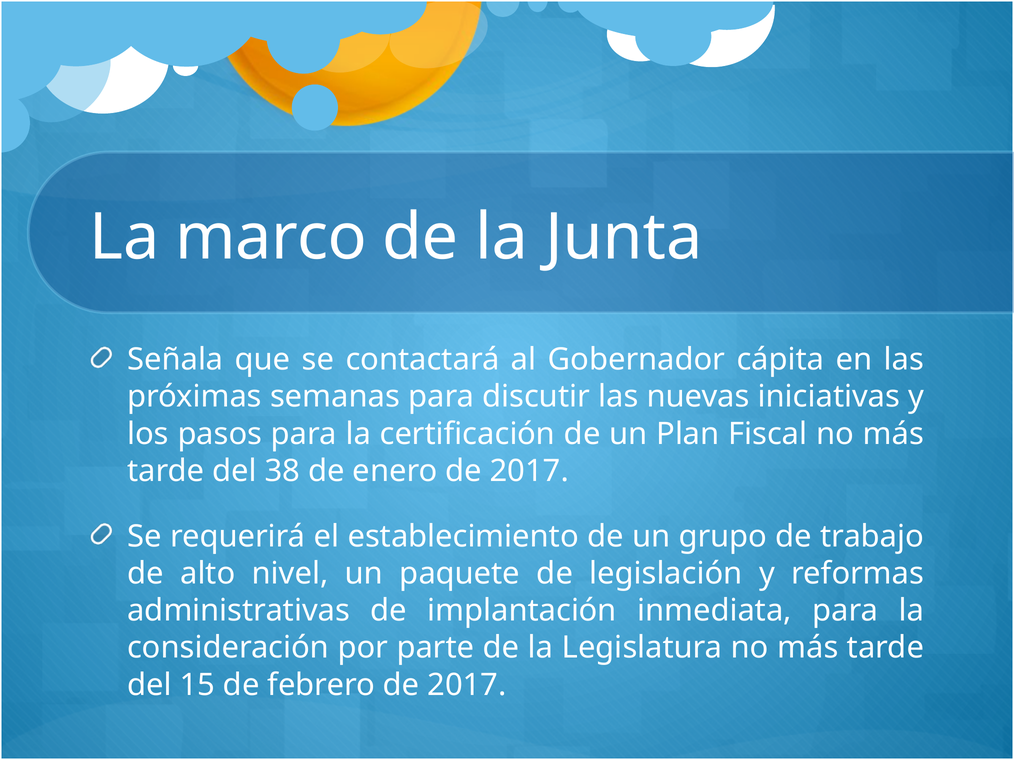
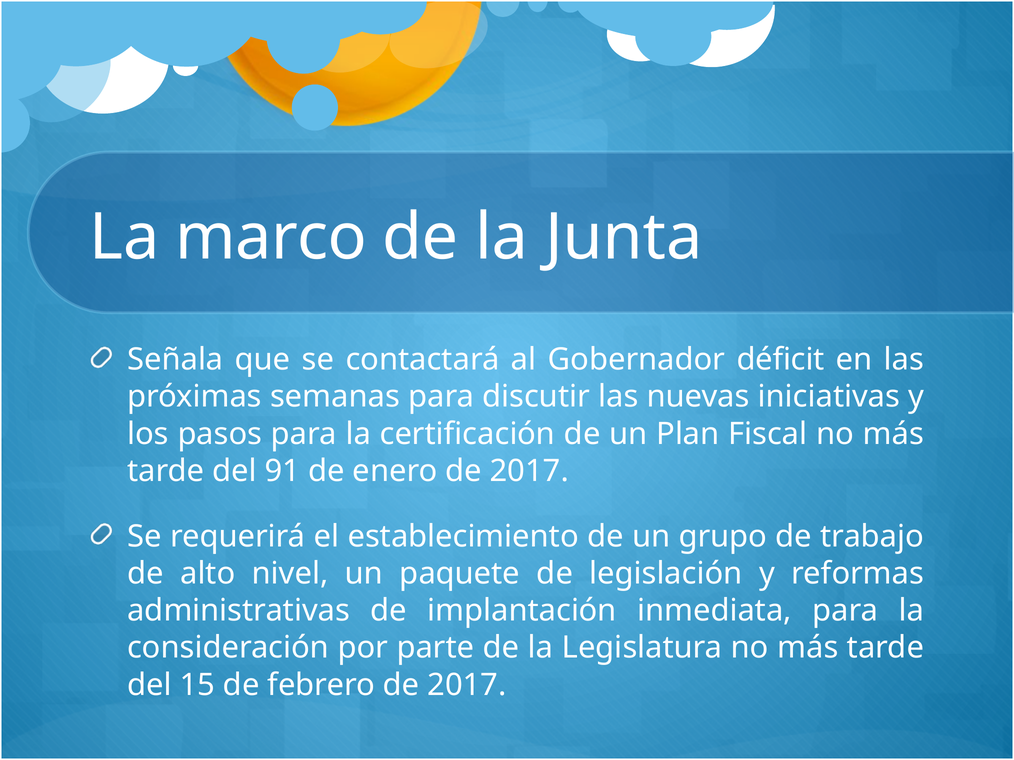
cápita: cápita -> déficit
38: 38 -> 91
